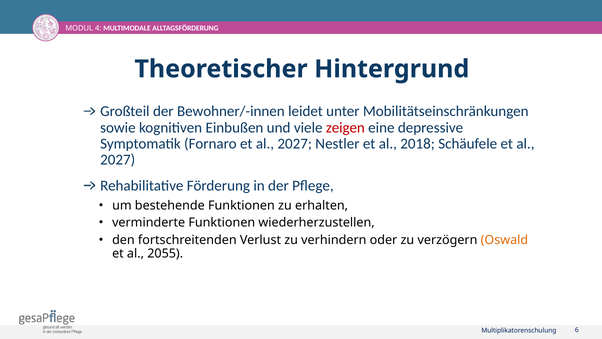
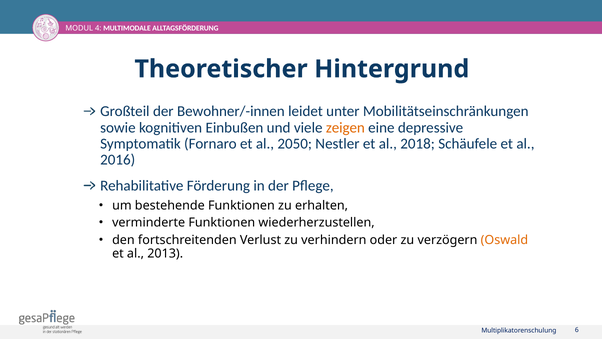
zeigen colour: red -> orange
Fornaro et al 2027: 2027 -> 2050
2027 at (118, 160): 2027 -> 2016
2055: 2055 -> 2013
